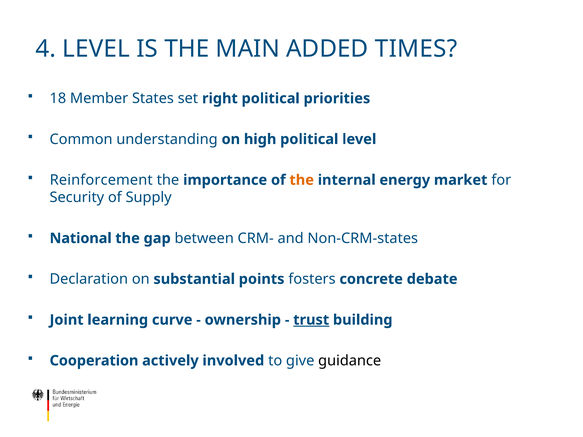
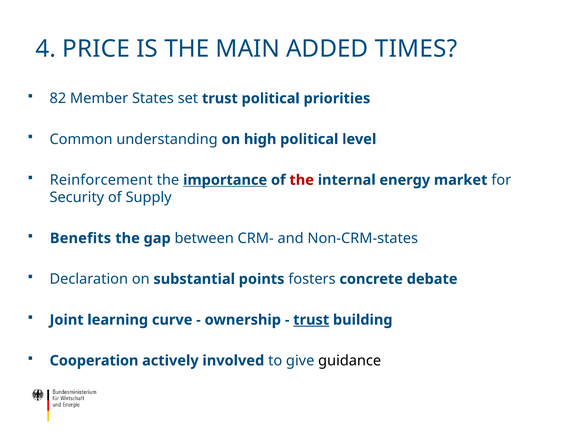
4 LEVEL: LEVEL -> PRICE
18: 18 -> 82
set right: right -> trust
importance underline: none -> present
the at (302, 180) colour: orange -> red
National: National -> Benefits
